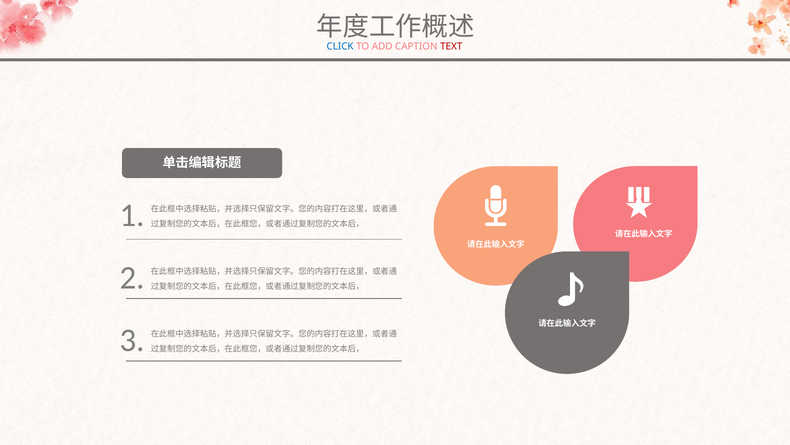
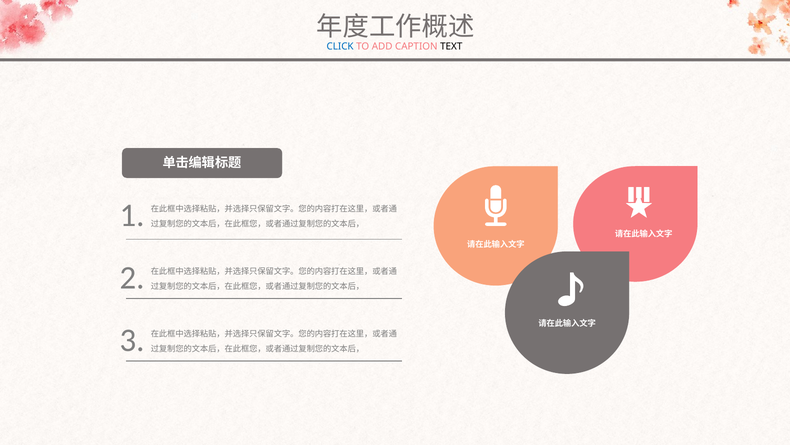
TEXT colour: red -> black
